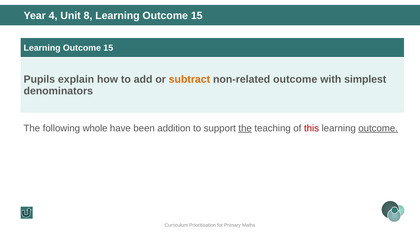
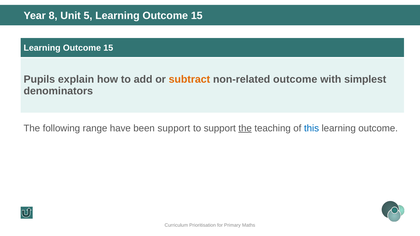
4: 4 -> 8
8: 8 -> 5
whole: whole -> range
been addition: addition -> support
this colour: red -> blue
outcome at (378, 128) underline: present -> none
